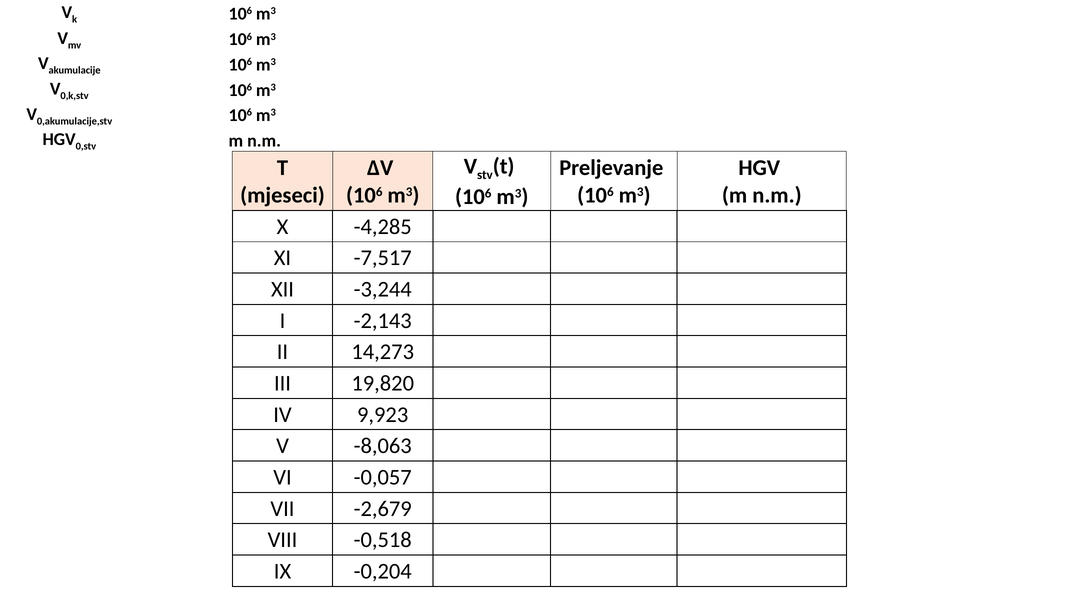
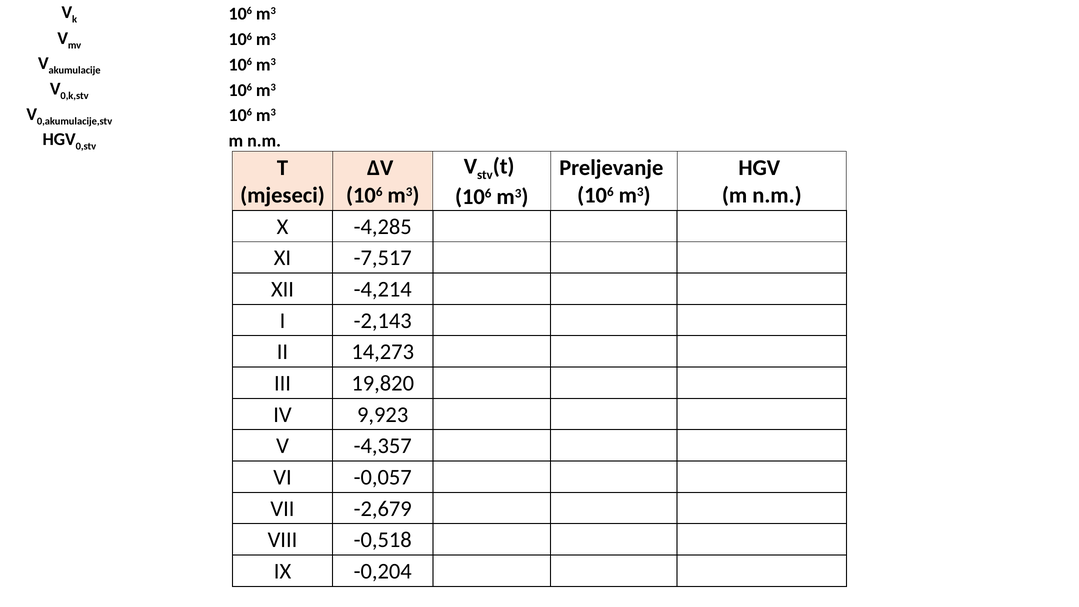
-3,244: -3,244 -> -4,214
-8,063: -8,063 -> -4,357
